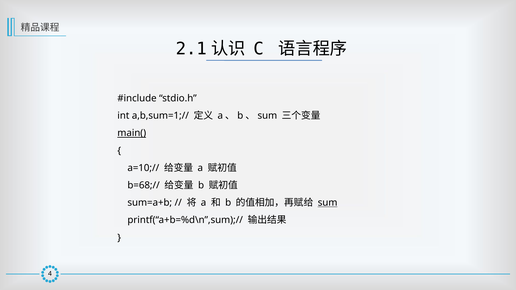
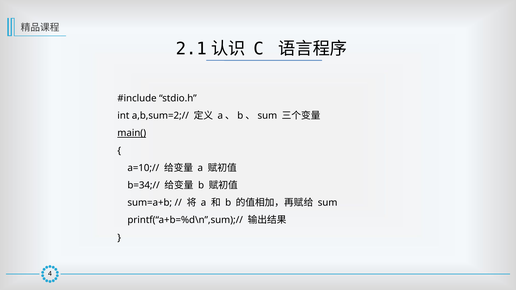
a,b,sum=1;//: a,b,sum=1;// -> a,b,sum=2;//
b=68;//: b=68;// -> b=34;//
sum underline: present -> none
